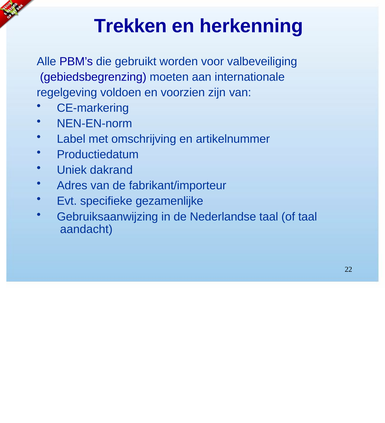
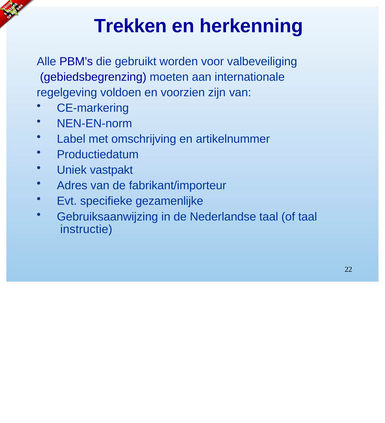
dakrand: dakrand -> vastpakt
aandacht: aandacht -> instructie
